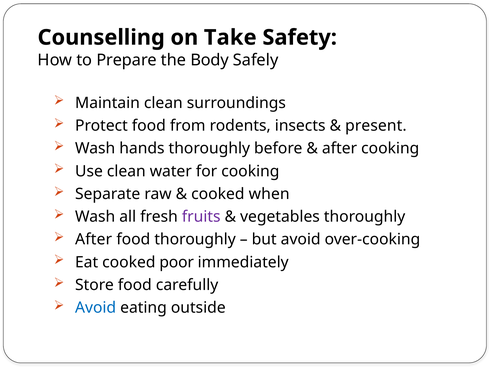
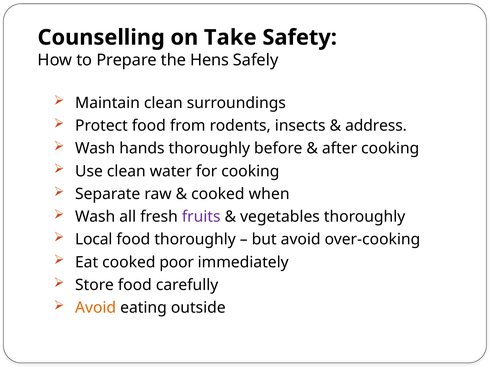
Body: Body -> Hens
present: present -> address
After at (94, 239): After -> Local
Avoid at (96, 307) colour: blue -> orange
